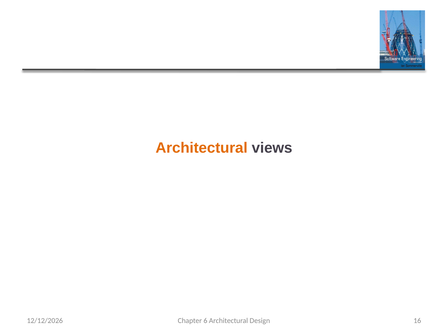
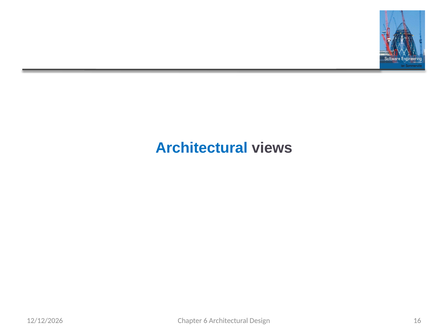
Architectural at (202, 148) colour: orange -> blue
